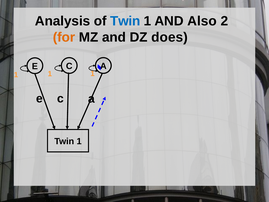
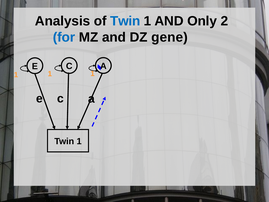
Also: Also -> Only
for colour: orange -> blue
does: does -> gene
